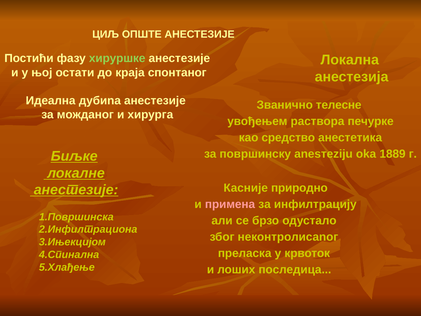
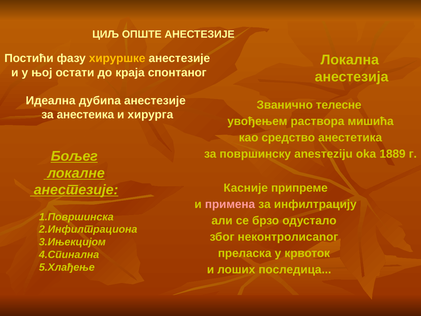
хируршке colour: light green -> yellow
можданог: можданог -> анестеика
печурке: печурке -> мишића
Биљке: Биљке -> Бољег
природно: природно -> припреме
